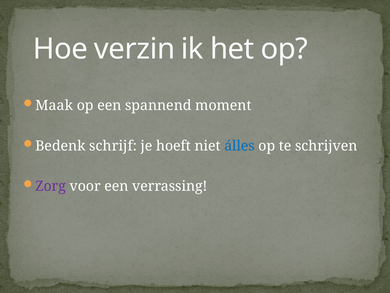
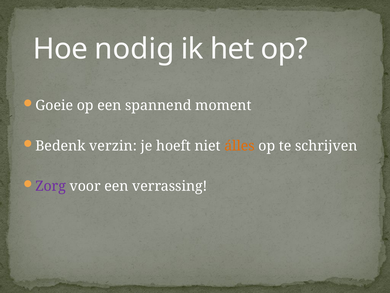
verzin: verzin -> nodig
Maak: Maak -> Goeie
schrijf: schrijf -> verzin
álles colour: blue -> orange
